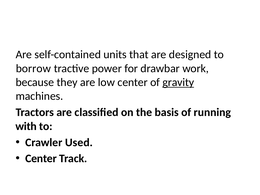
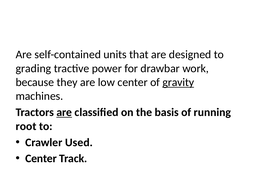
borrow: borrow -> grading
are at (64, 112) underline: none -> present
with: with -> root
